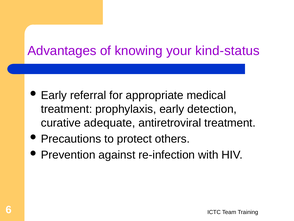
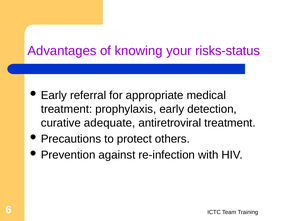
kind-status: kind-status -> risks-status
